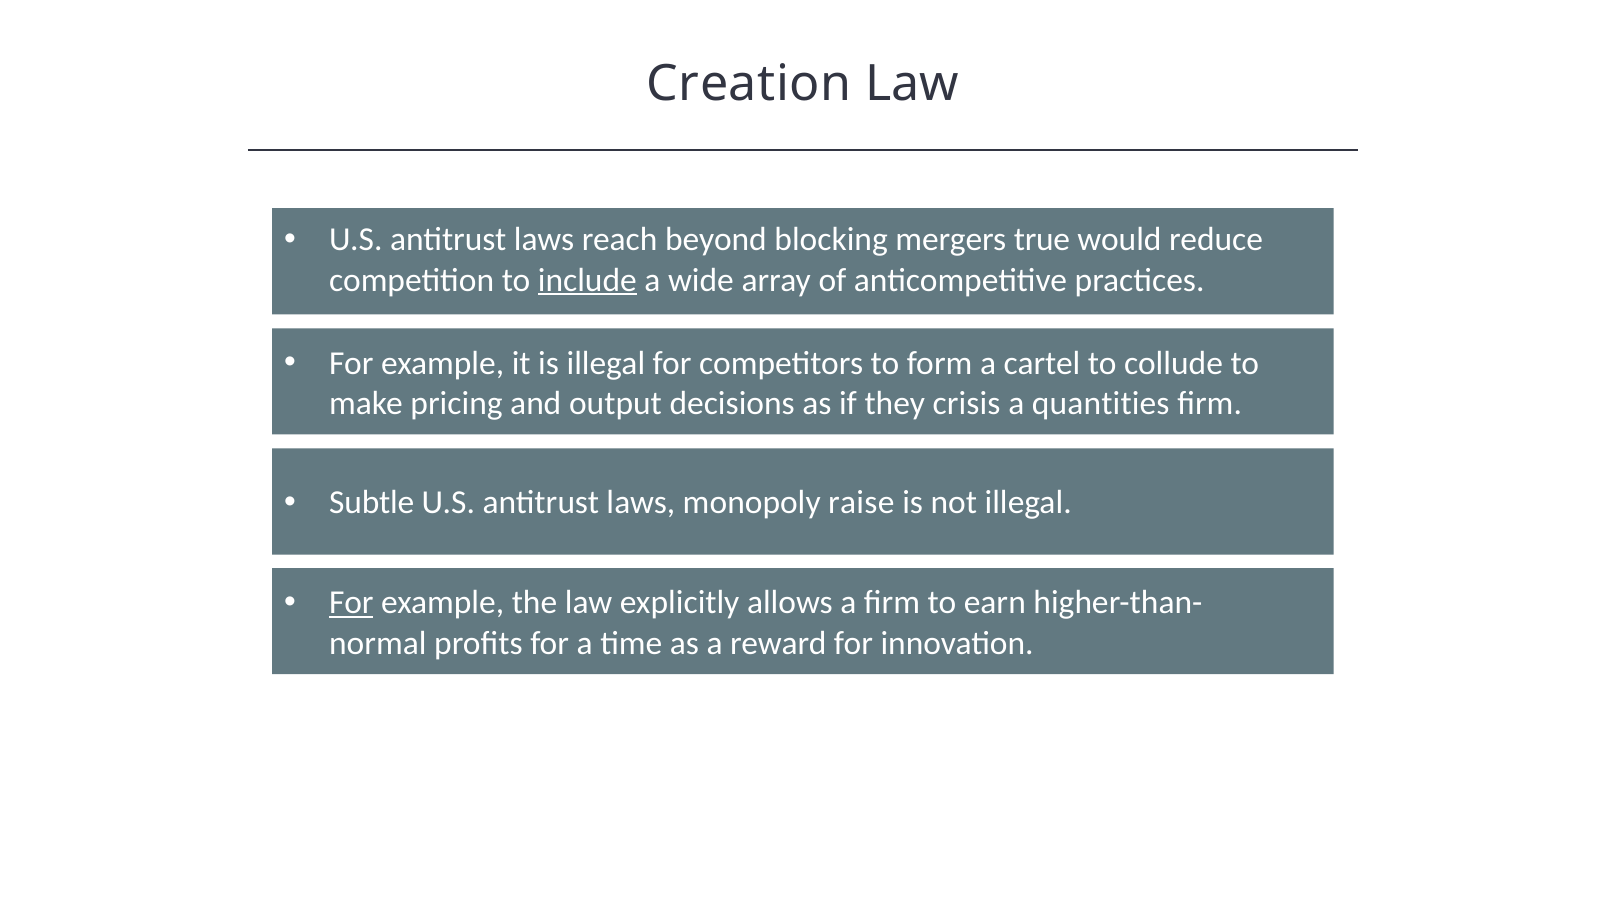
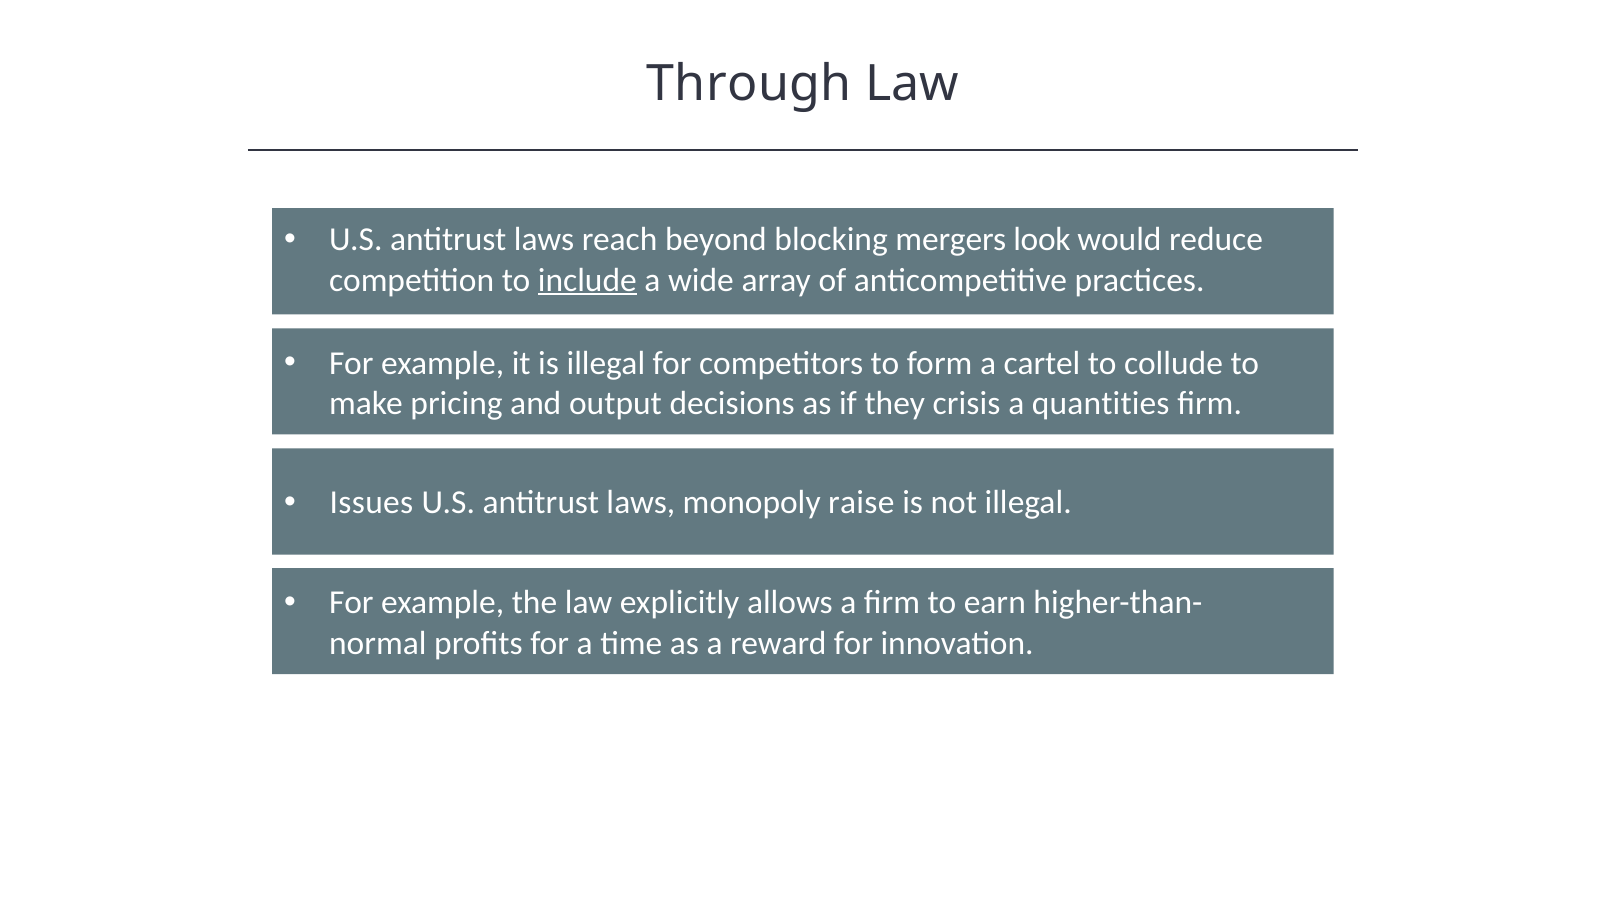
Creation: Creation -> Through
true: true -> look
Subtle: Subtle -> Issues
For at (351, 603) underline: present -> none
